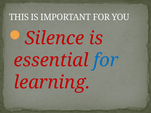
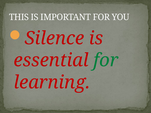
for at (106, 60) colour: blue -> green
